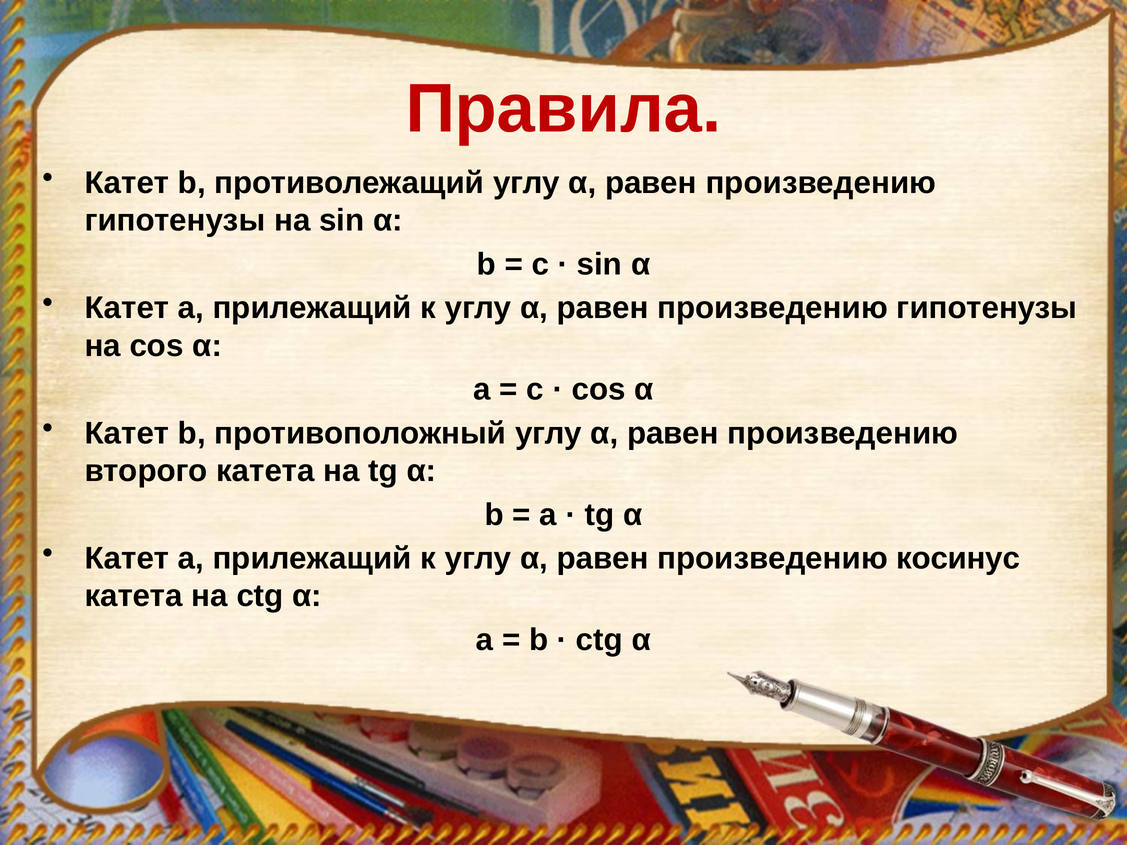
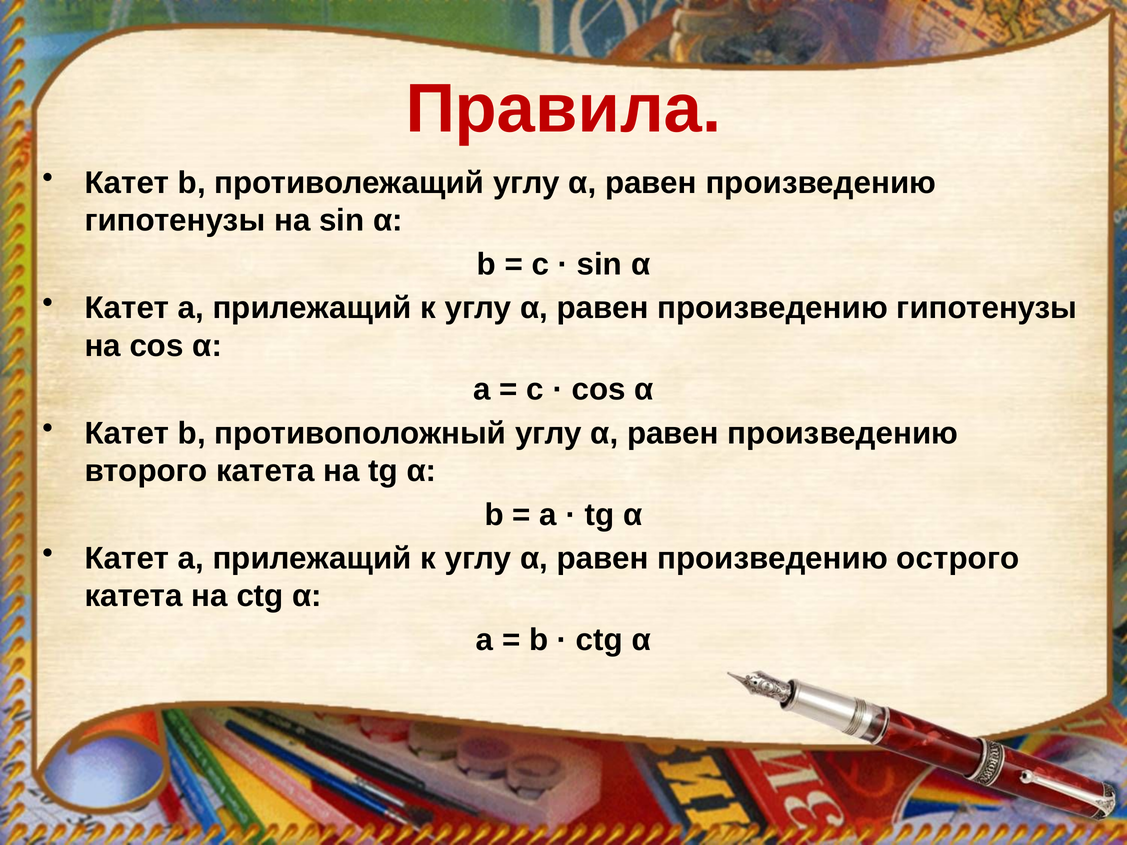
косинус: косинус -> острого
